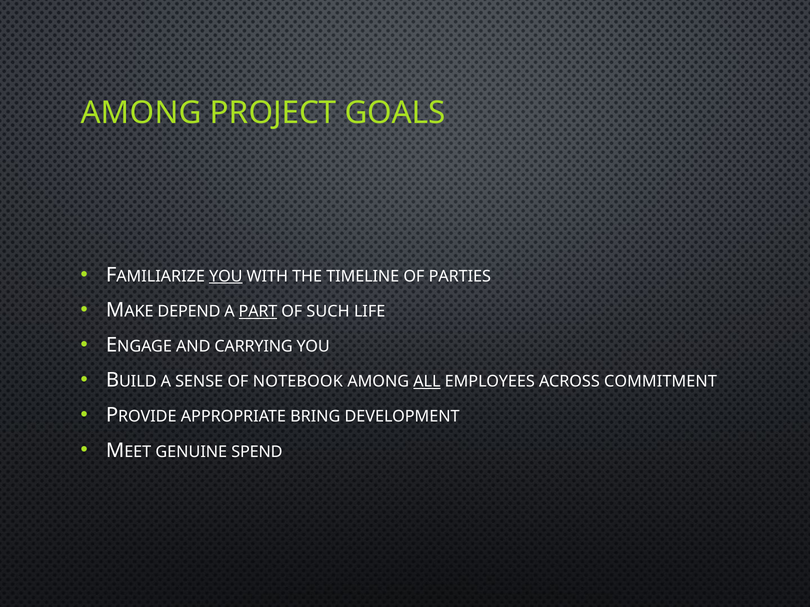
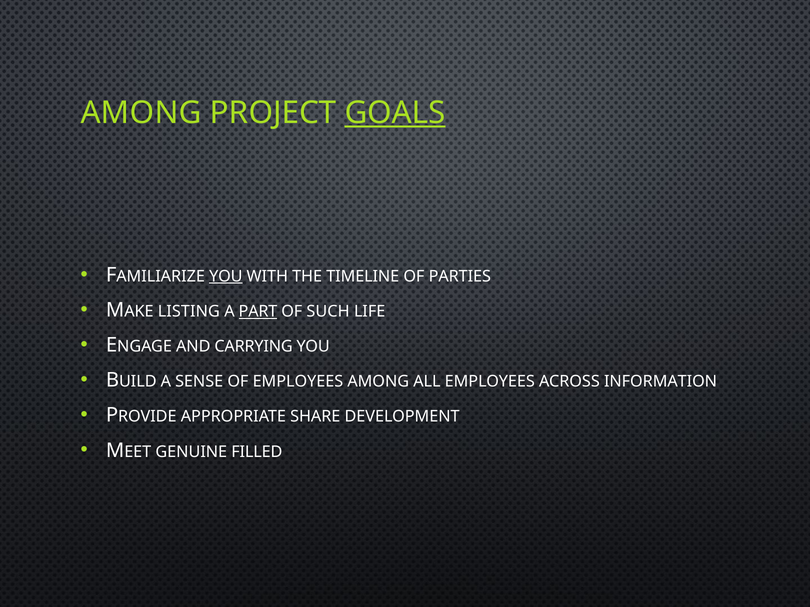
GOALS underline: none -> present
DEPEND: DEPEND -> LISTING
OF NOTEBOOK: NOTEBOOK -> EMPLOYEES
ALL underline: present -> none
COMMITMENT: COMMITMENT -> INFORMATION
BRING: BRING -> SHARE
SPEND: SPEND -> FILLED
